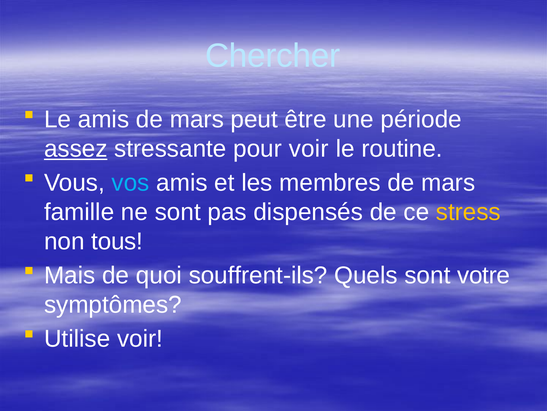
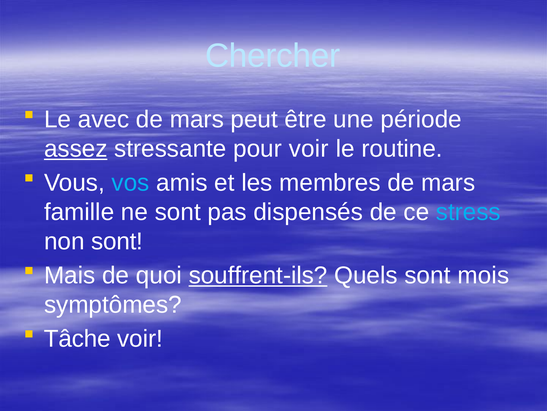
Le amis: amis -> avec
stress colour: yellow -> light blue
non tous: tous -> sont
souffrent-ils underline: none -> present
votre: votre -> mois
Utilise: Utilise -> Tâche
